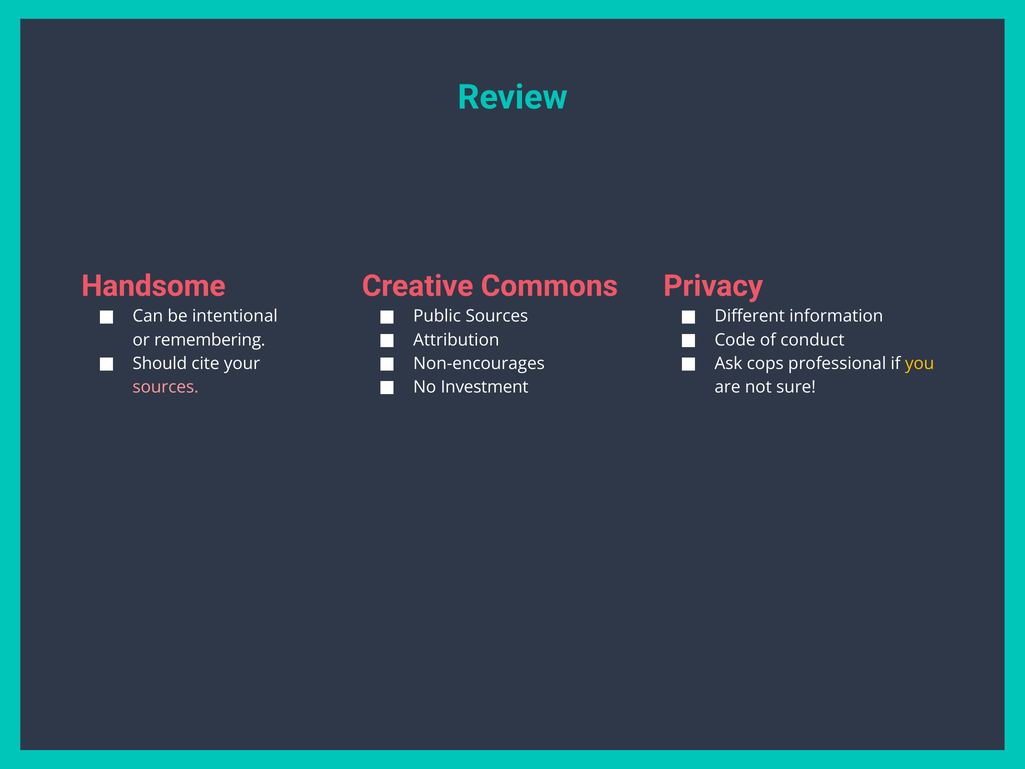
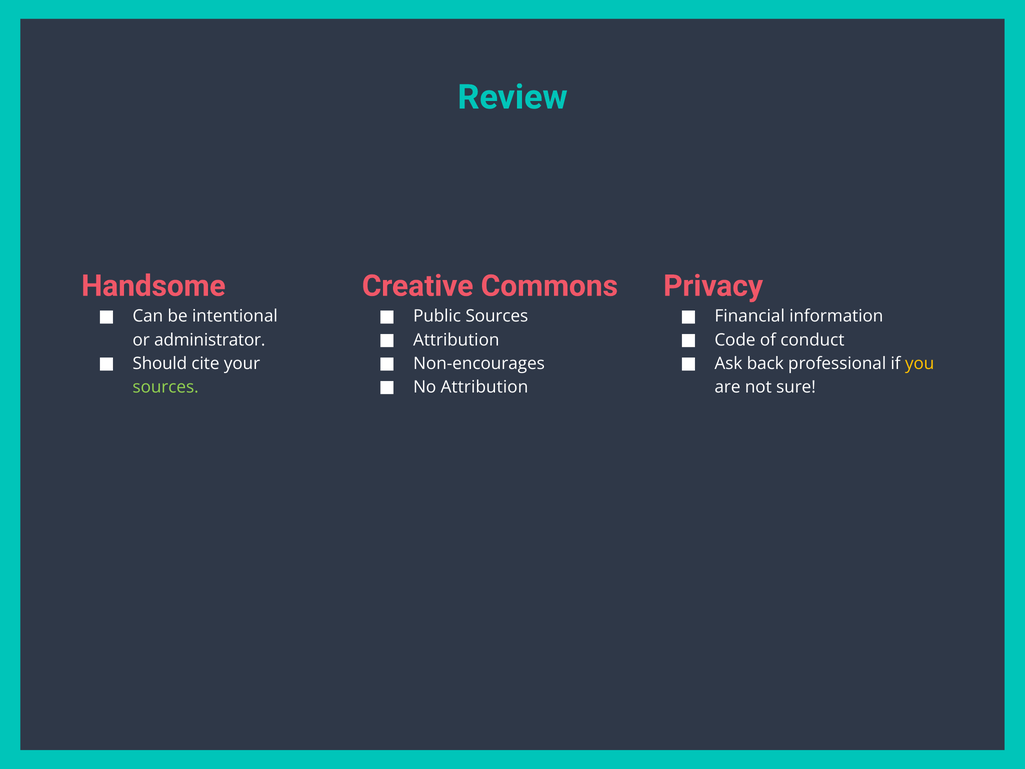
Different: Different -> Financial
remembering: remembering -> administrator
cops: cops -> back
No Investment: Investment -> Attribution
sources at (166, 387) colour: pink -> light green
